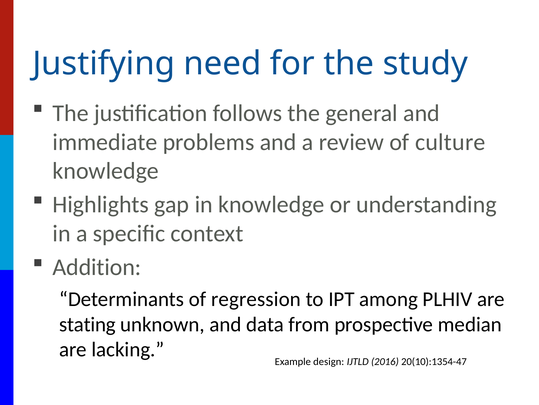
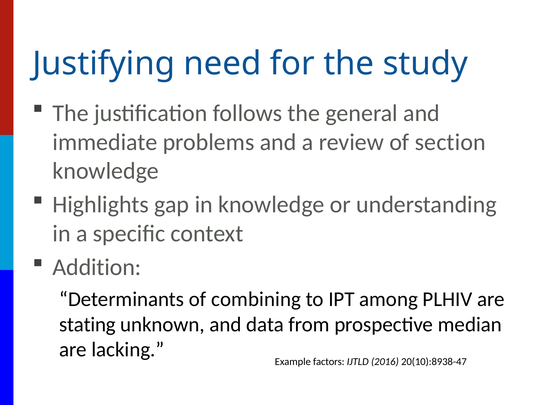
culture: culture -> section
regression: regression -> combining
design: design -> factors
20(10):1354-47: 20(10):1354-47 -> 20(10):8938-47
